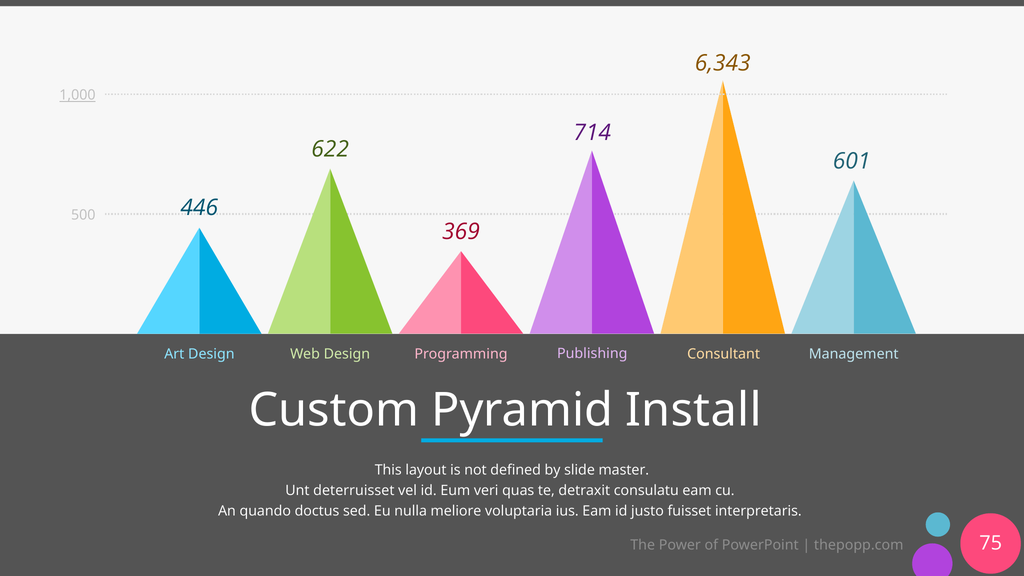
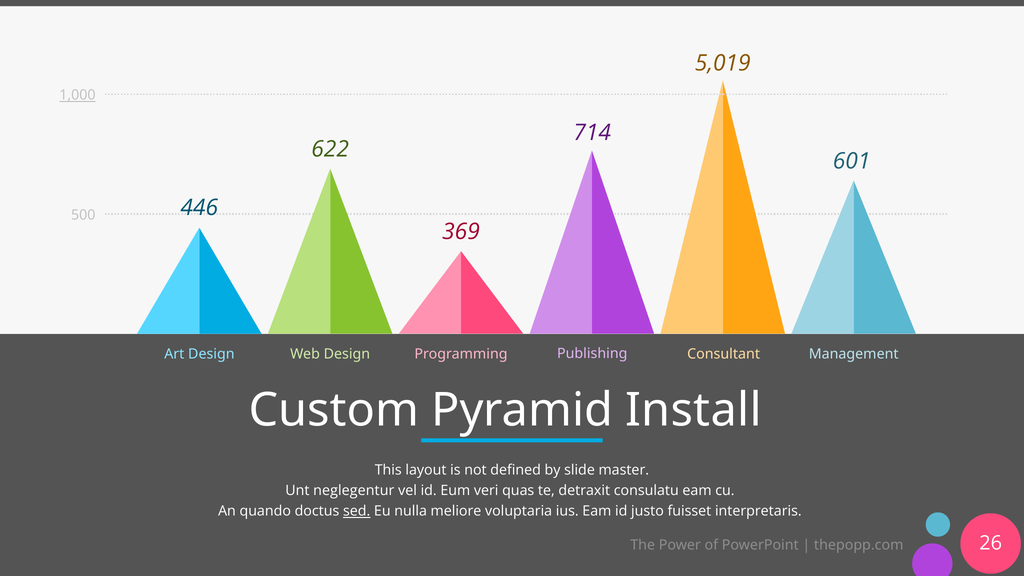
6,343: 6,343 -> 5,019
deterruisset: deterruisset -> neglegentur
sed underline: none -> present
75: 75 -> 26
